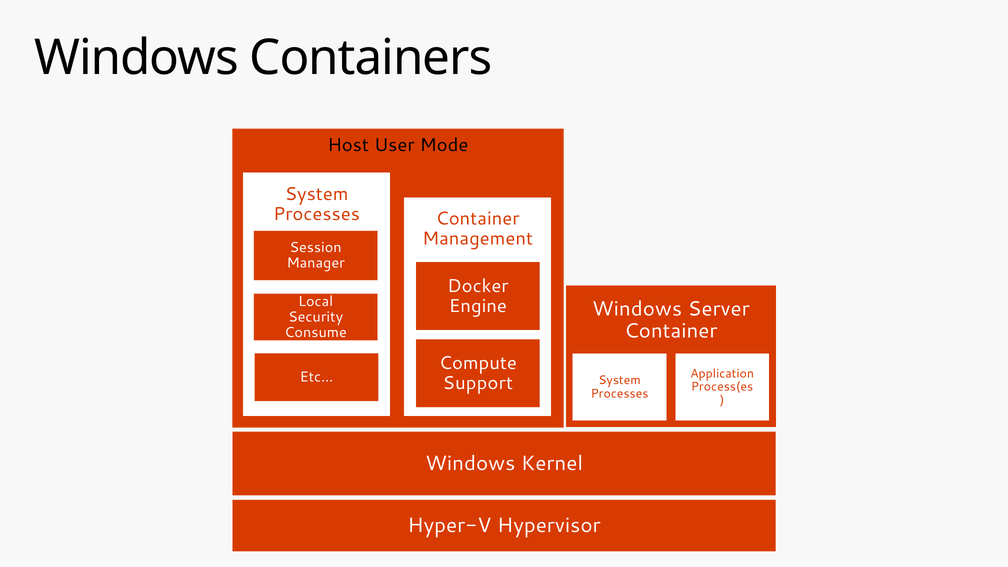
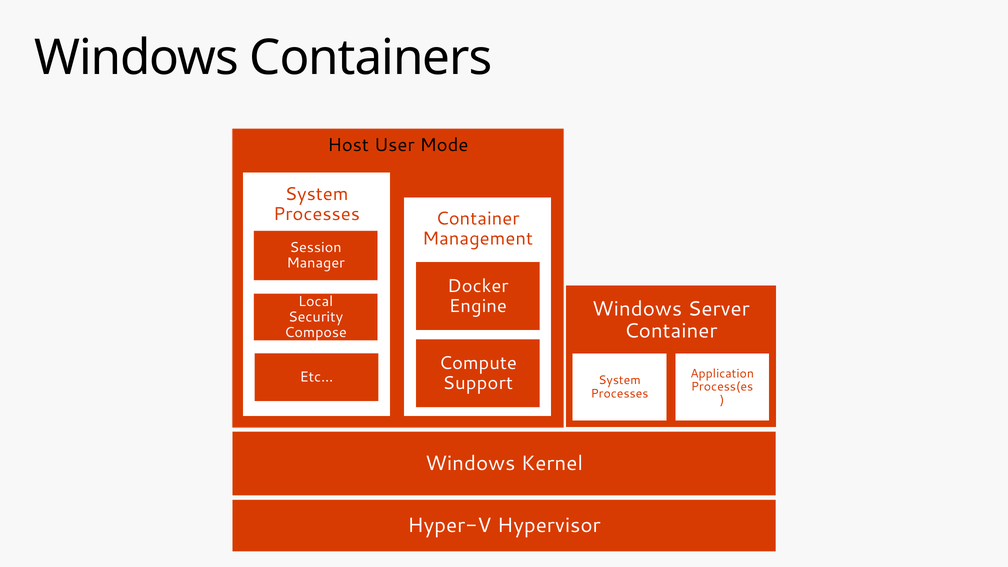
Consume: Consume -> Compose
